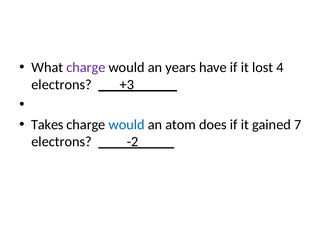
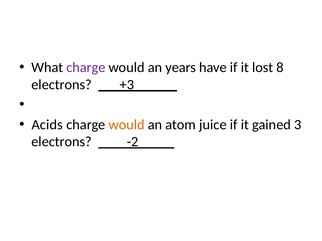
4: 4 -> 8
Takes: Takes -> Acids
would at (127, 125) colour: blue -> orange
does: does -> juice
7: 7 -> 3
